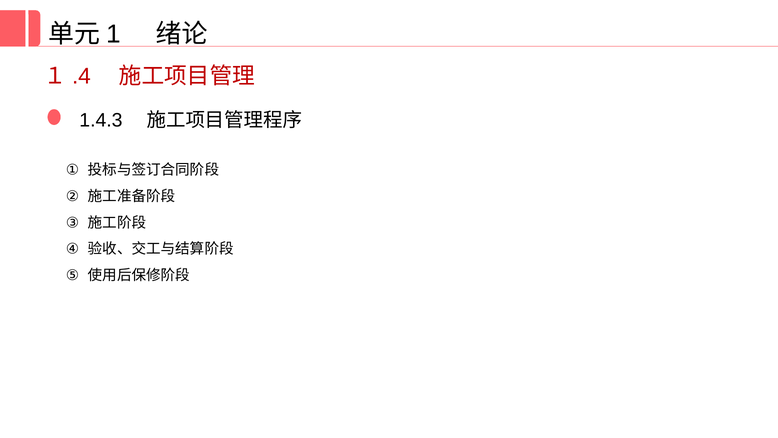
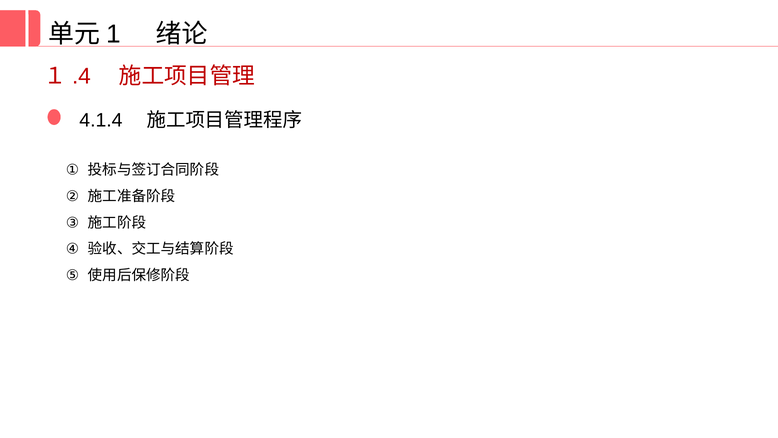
1.4.3: 1.4.3 -> 4.1.4
